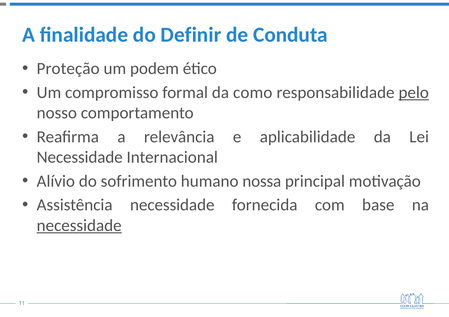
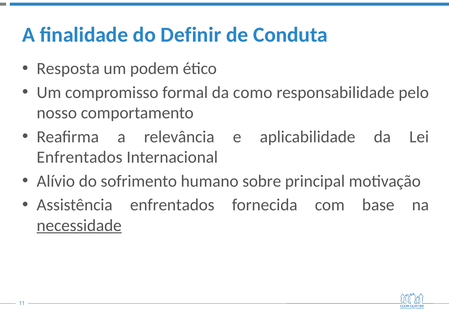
Proteção: Proteção -> Resposta
pelo underline: present -> none
Necessidade at (80, 158): Necessidade -> Enfrentados
nossa: nossa -> sobre
Assistência necessidade: necessidade -> enfrentados
